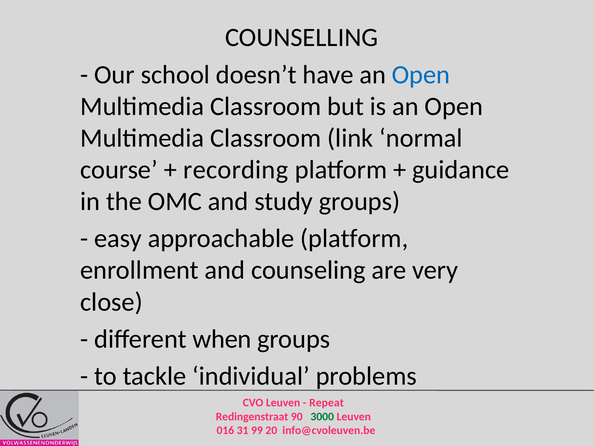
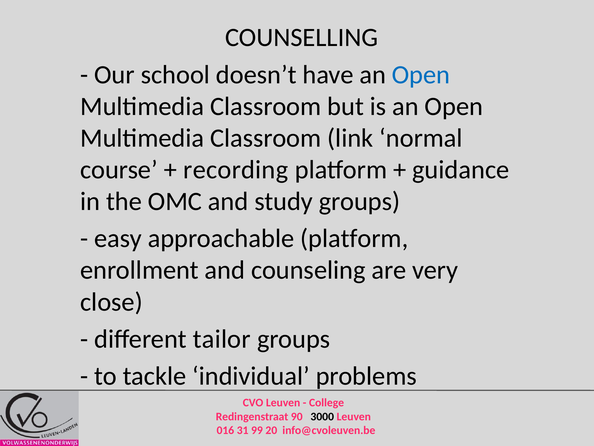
when: when -> tailor
Repeat: Repeat -> College
3000 colour: green -> black
